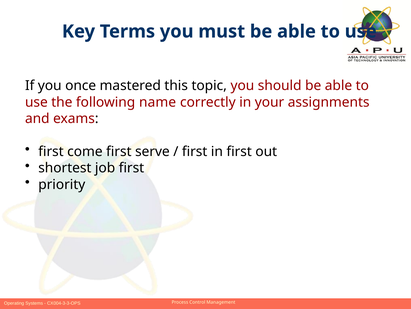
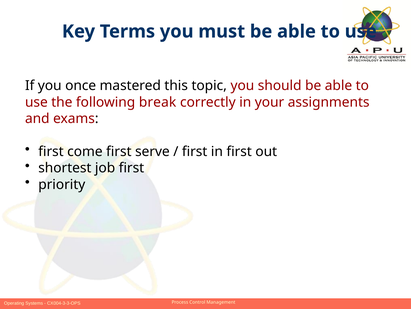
name: name -> break
